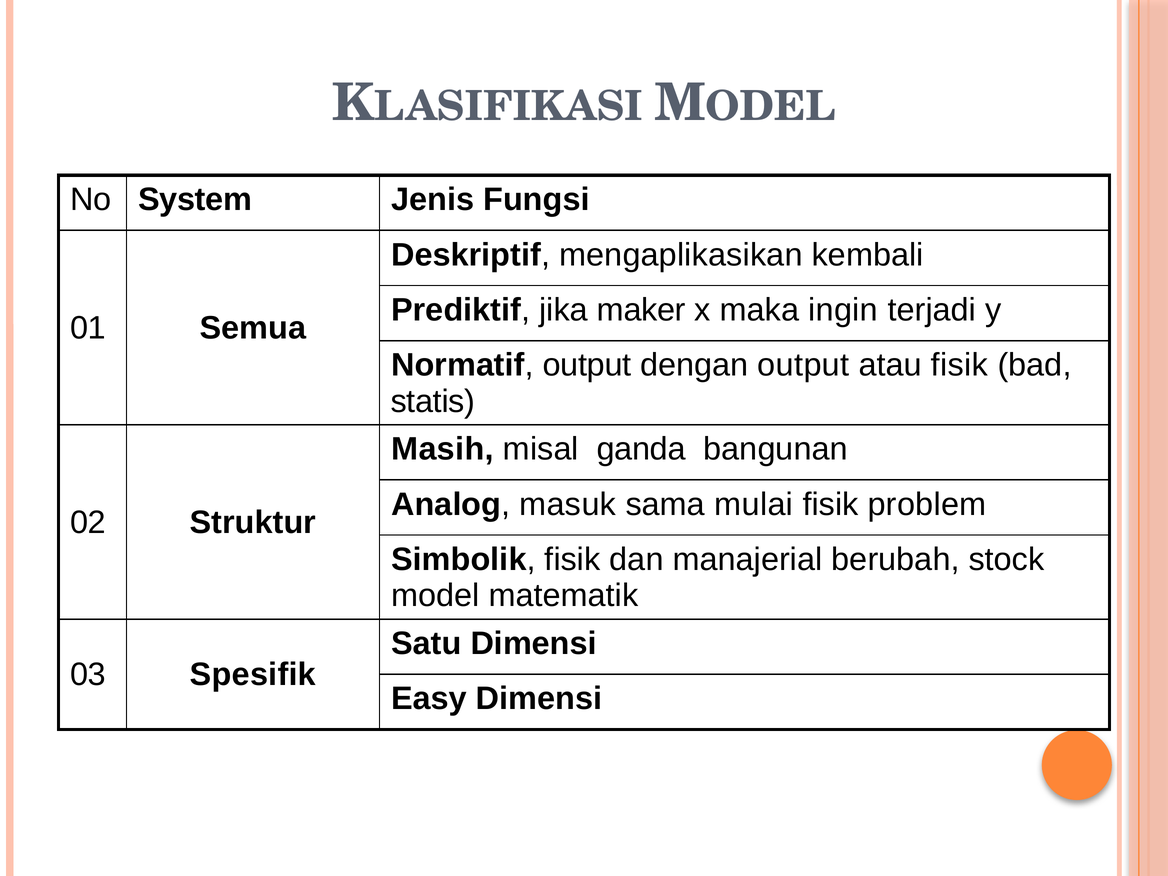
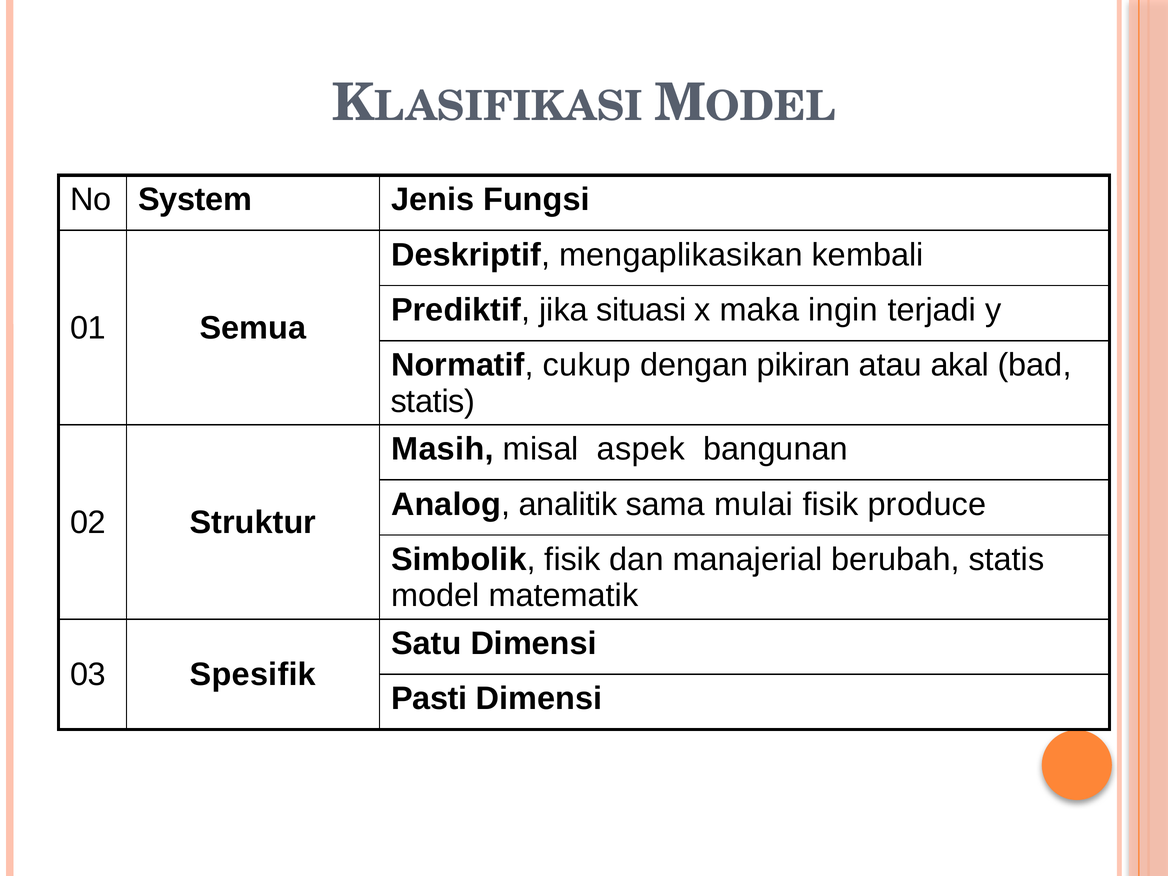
maker: maker -> situasi
Normatif output: output -> cukup
dengan output: output -> pikiran
atau fisik: fisik -> akal
ganda: ganda -> aspek
masuk: masuk -> analitik
problem: problem -> produce
berubah stock: stock -> statis
Easy: Easy -> Pasti
